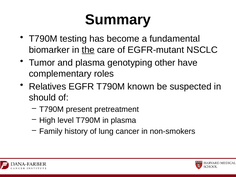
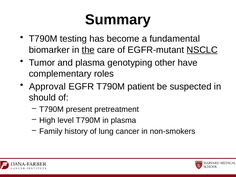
NSCLC underline: none -> present
Relatives: Relatives -> Approval
known: known -> patient
